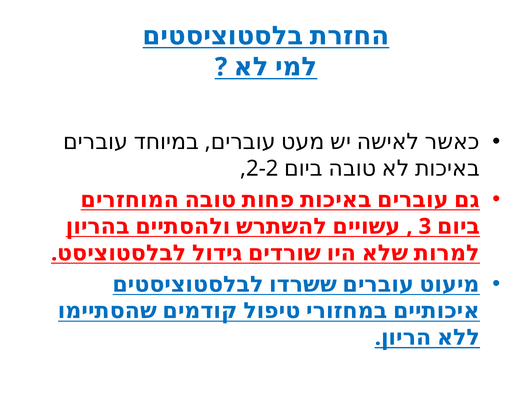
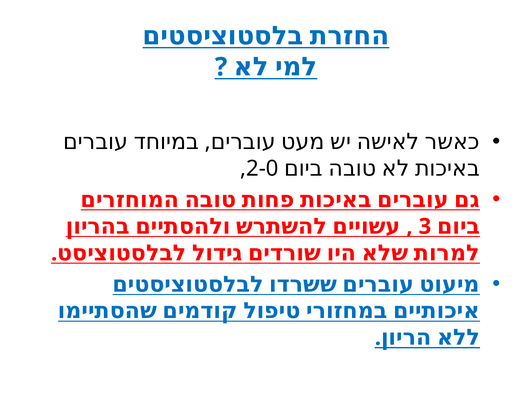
2-2: 2-2 -> 2-0
